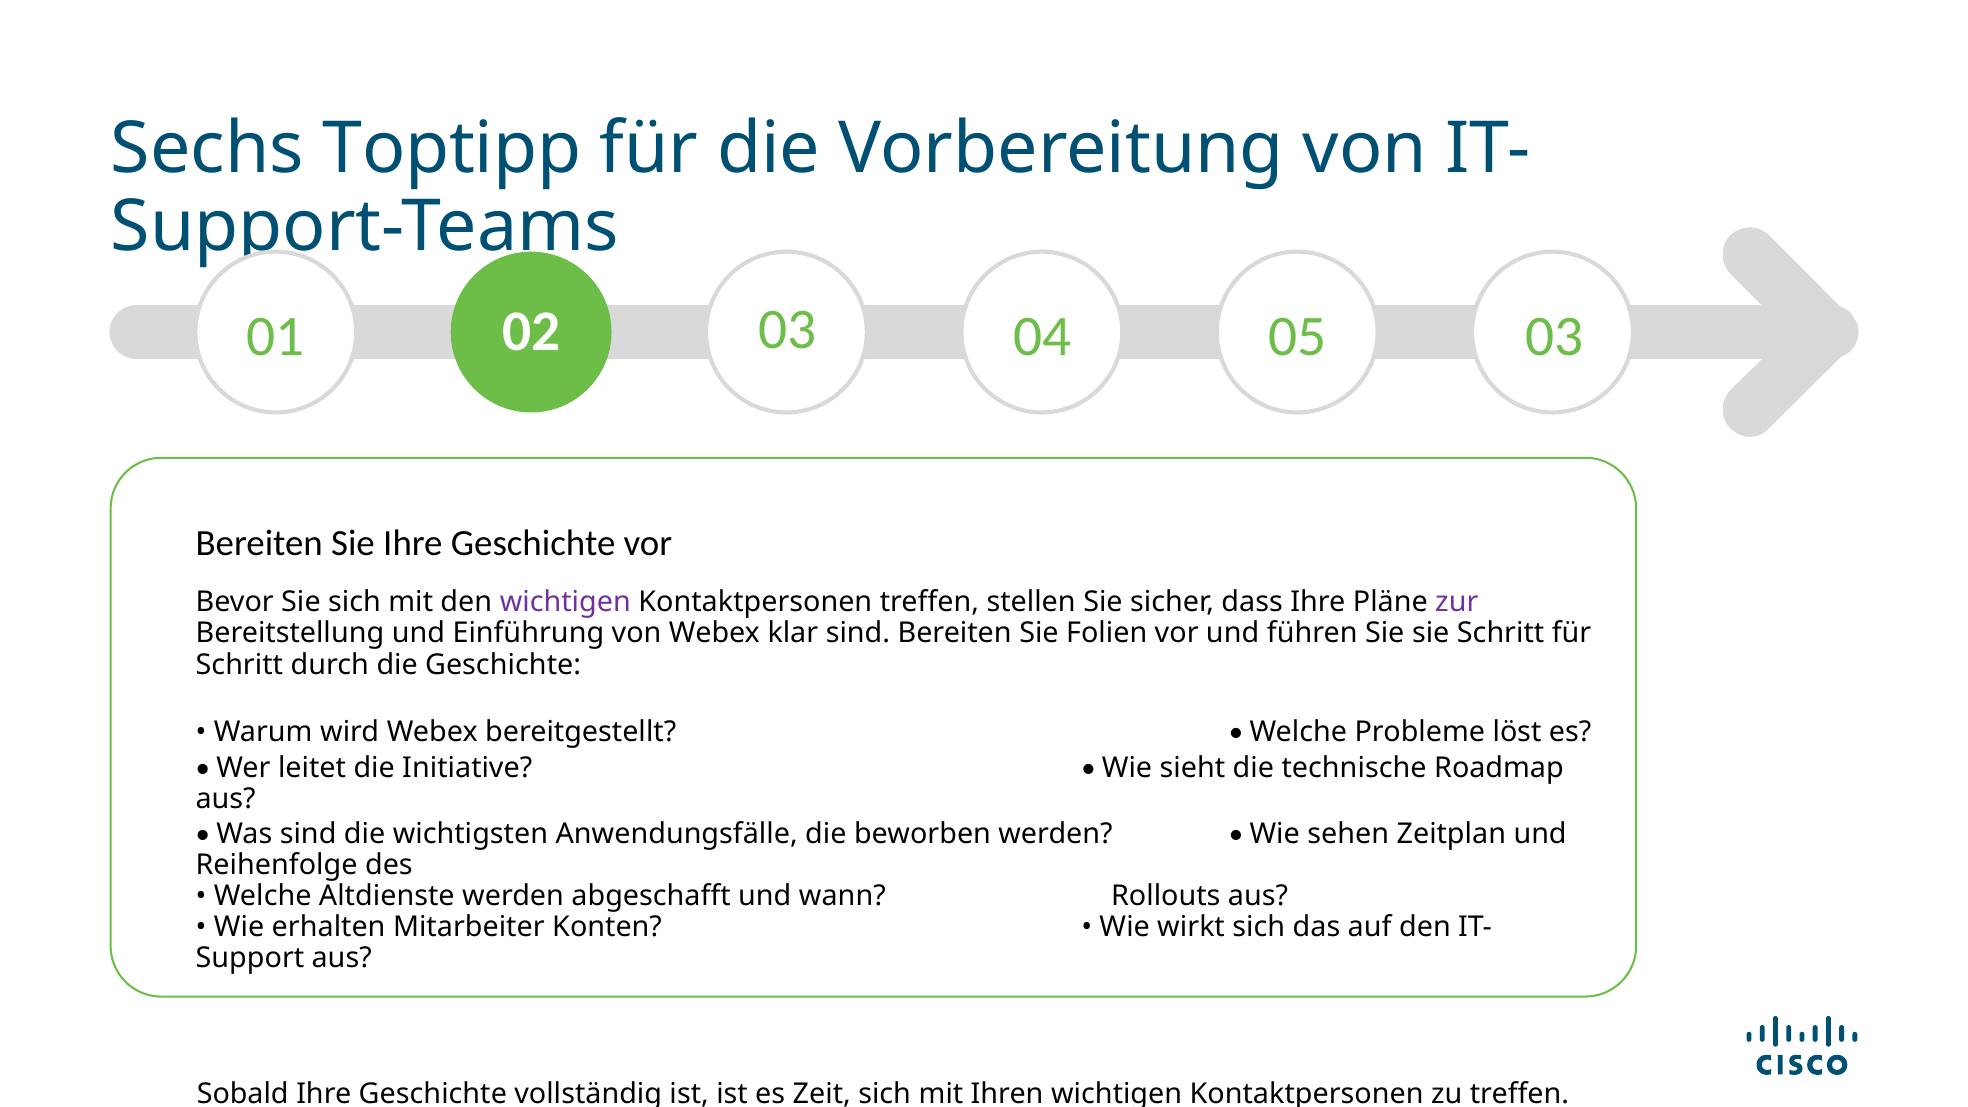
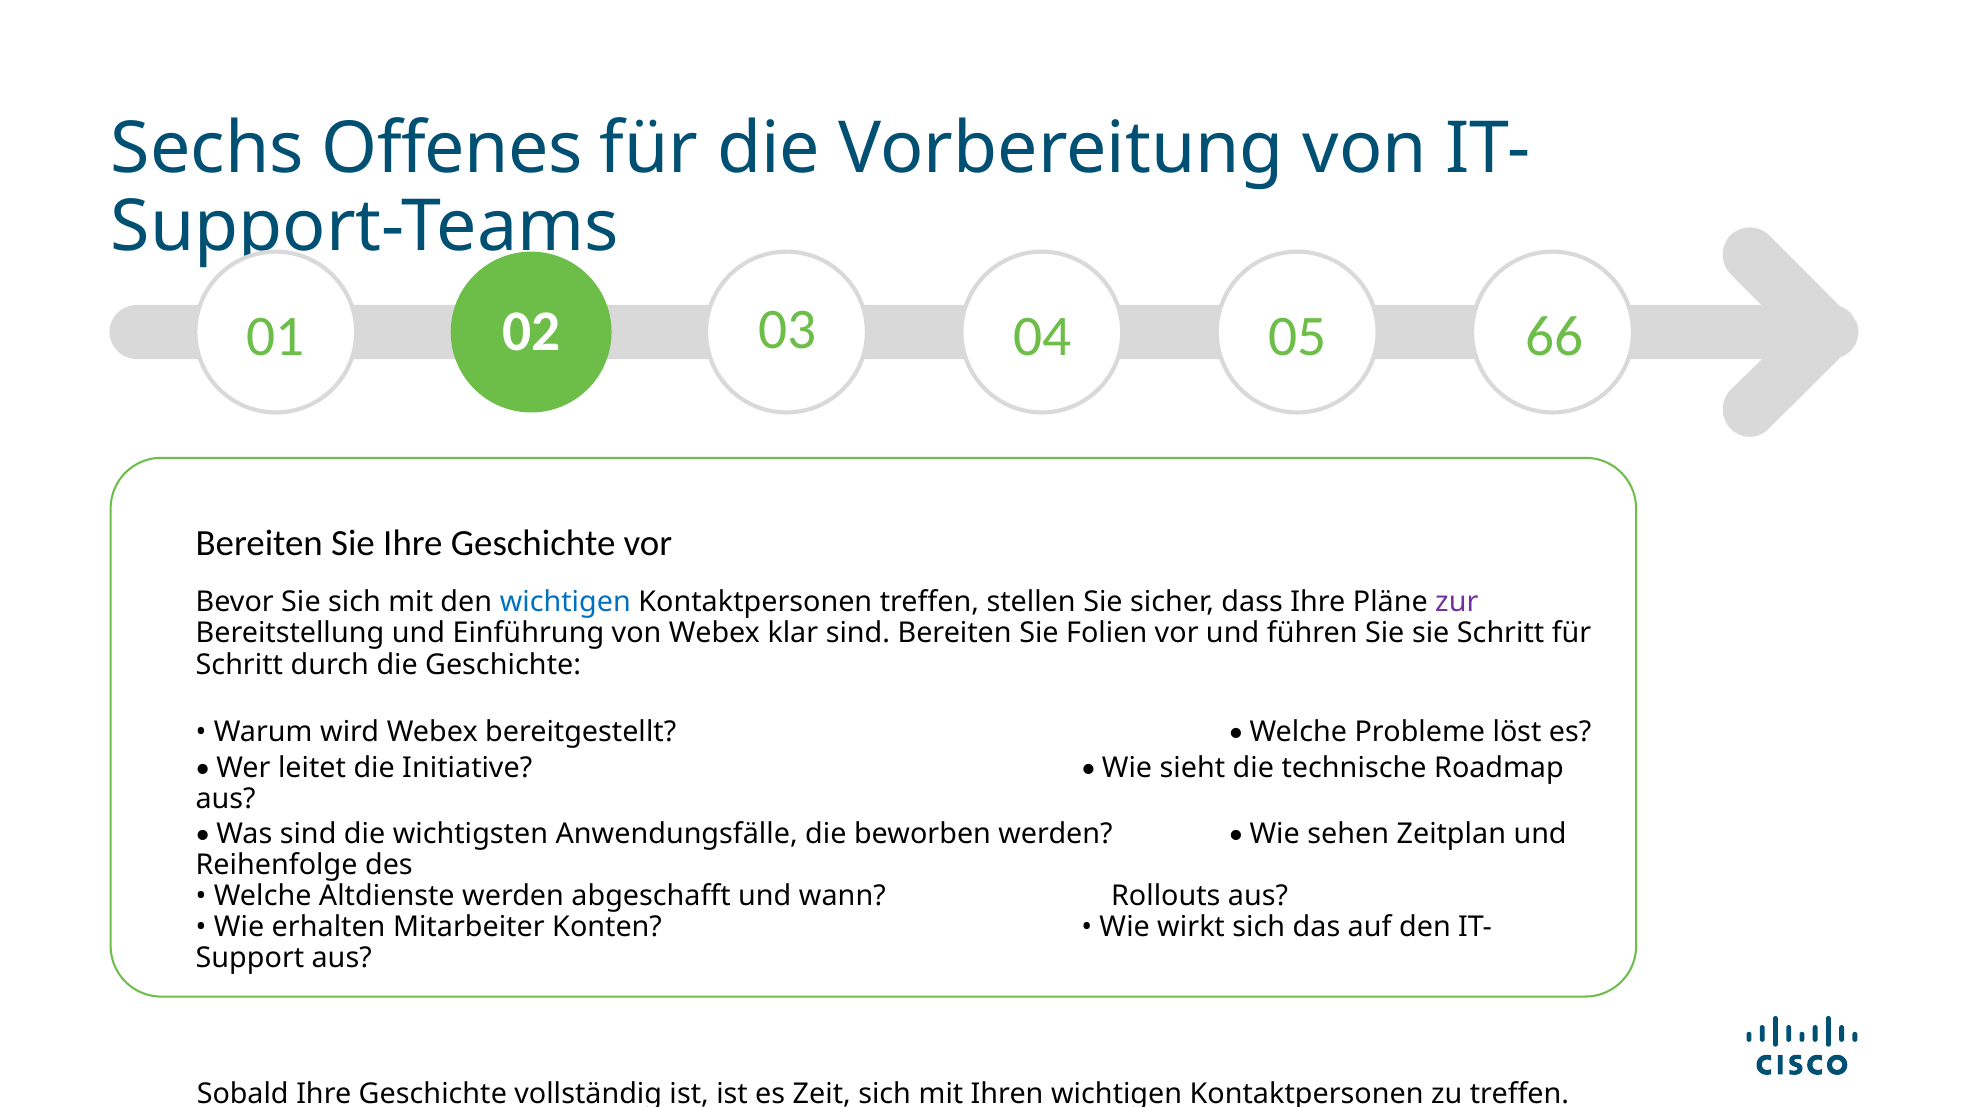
Toptipp: Toptipp -> Offenes
05 03: 03 -> 66
wichtigen at (565, 602) colour: purple -> blue
